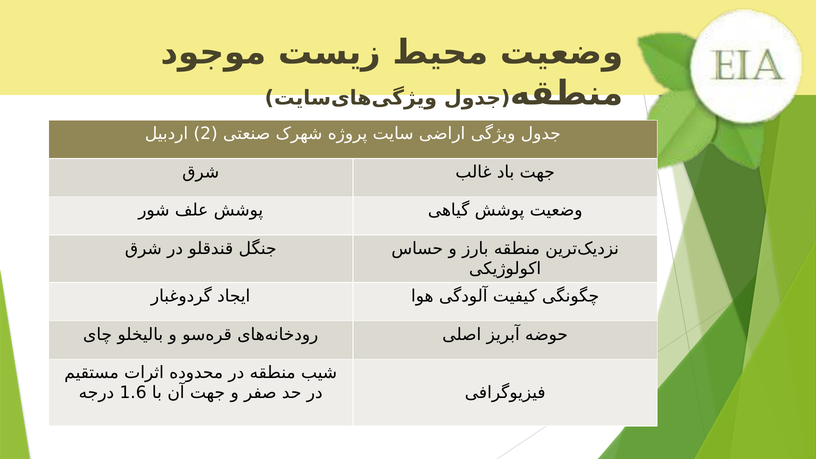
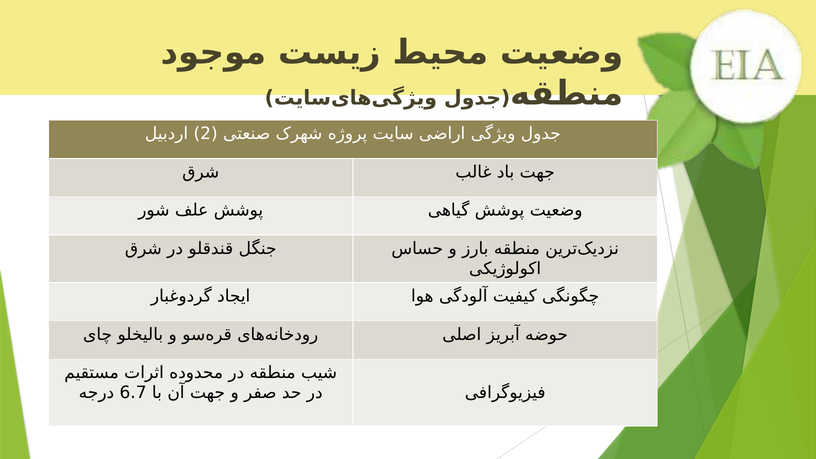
1.6: 1.6 -> 6.7
